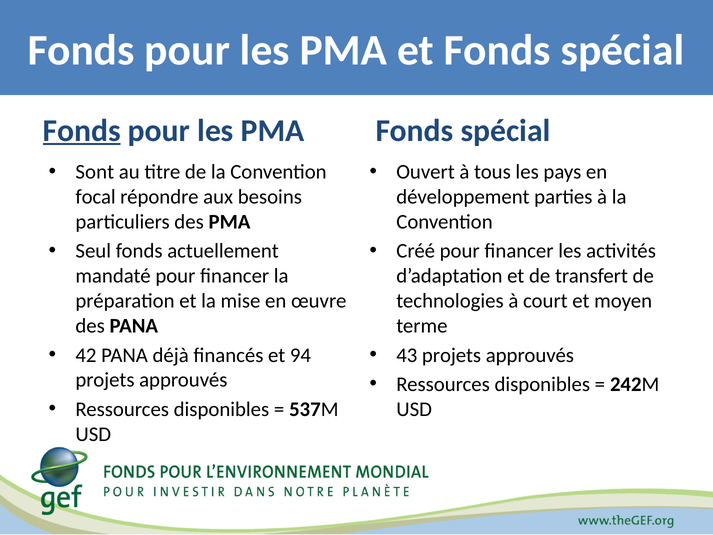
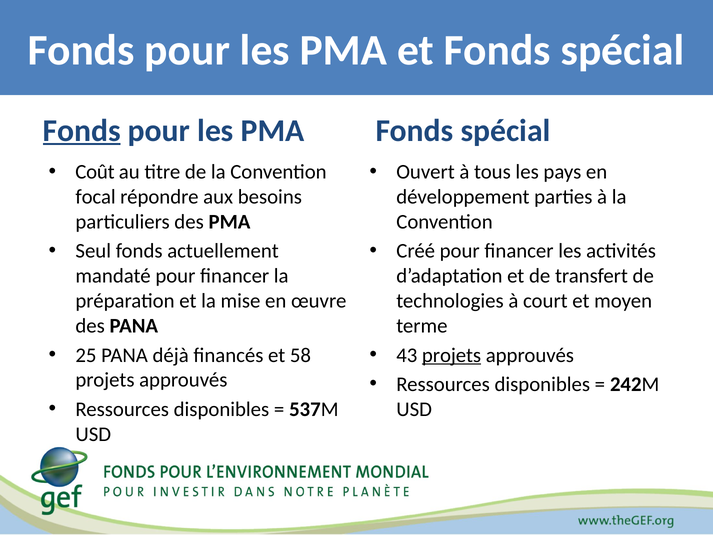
Sont: Sont -> Coût
42: 42 -> 25
94: 94 -> 58
projets at (452, 355) underline: none -> present
